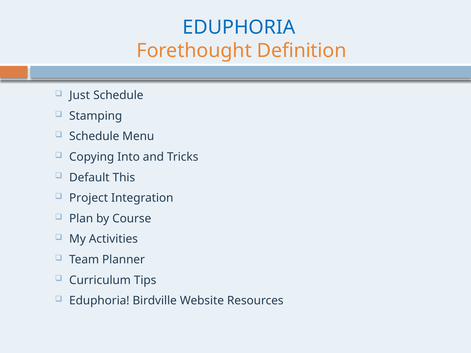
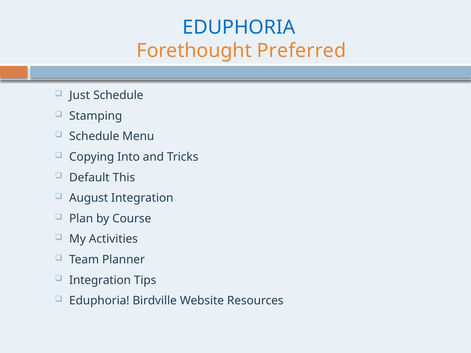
Definition: Definition -> Preferred
Project: Project -> August
Curriculum at (100, 280): Curriculum -> Integration
